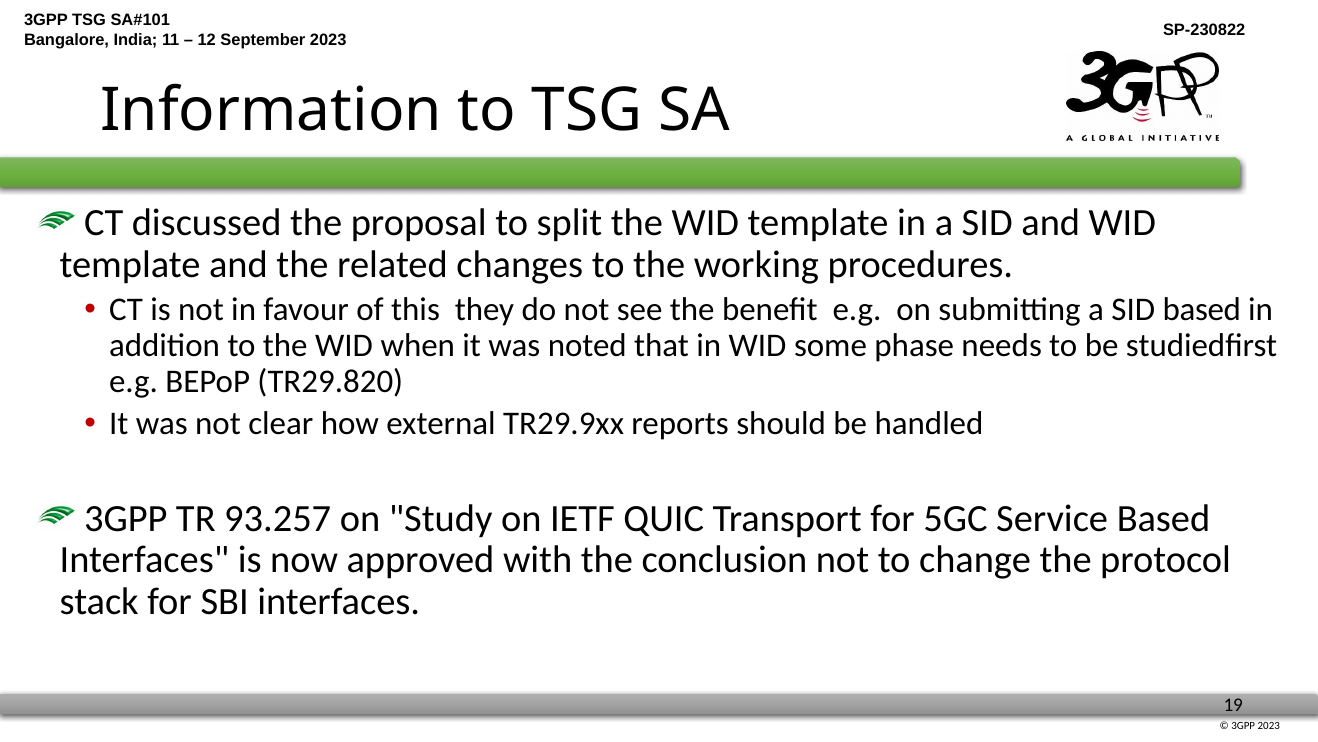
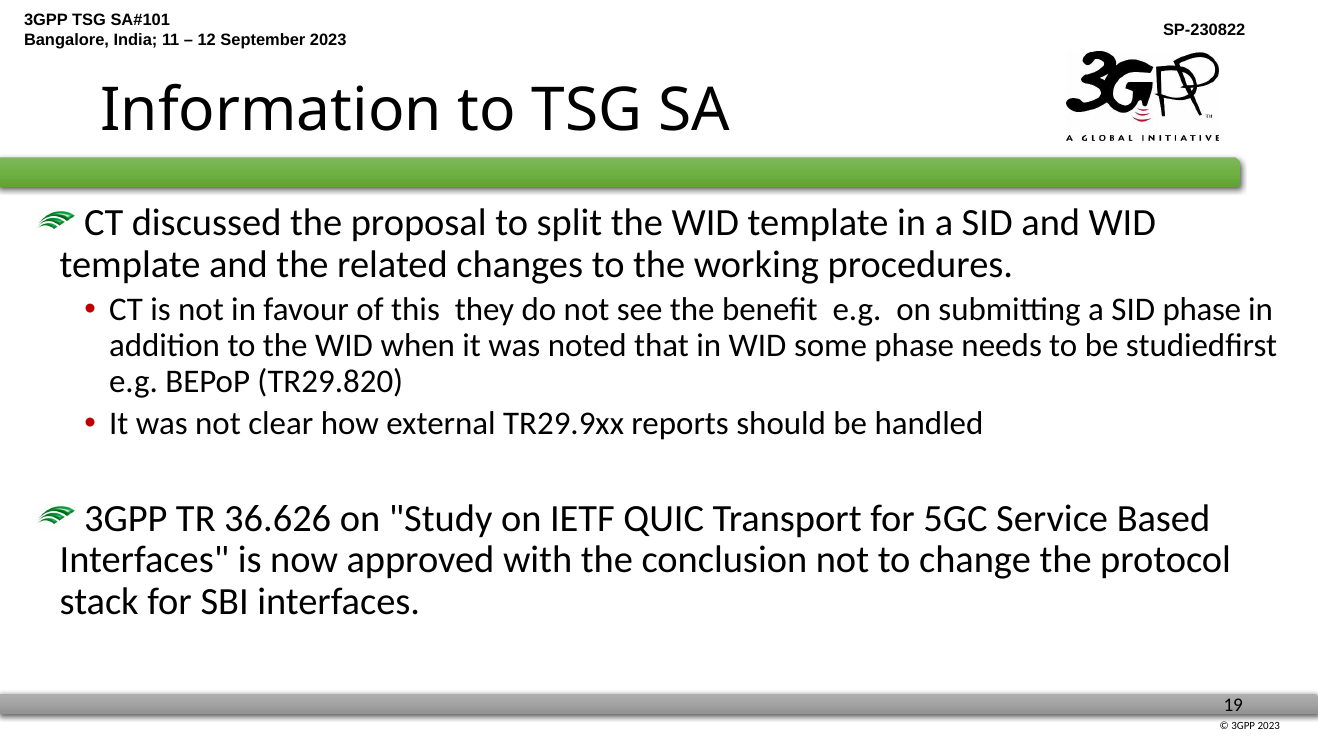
SID based: based -> phase
93.257: 93.257 -> 36.626
